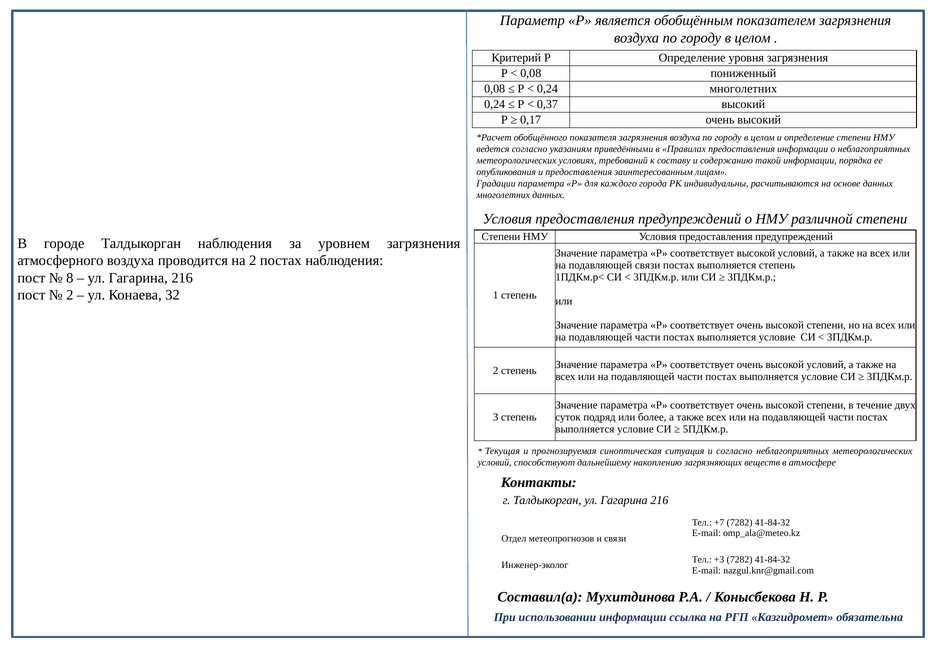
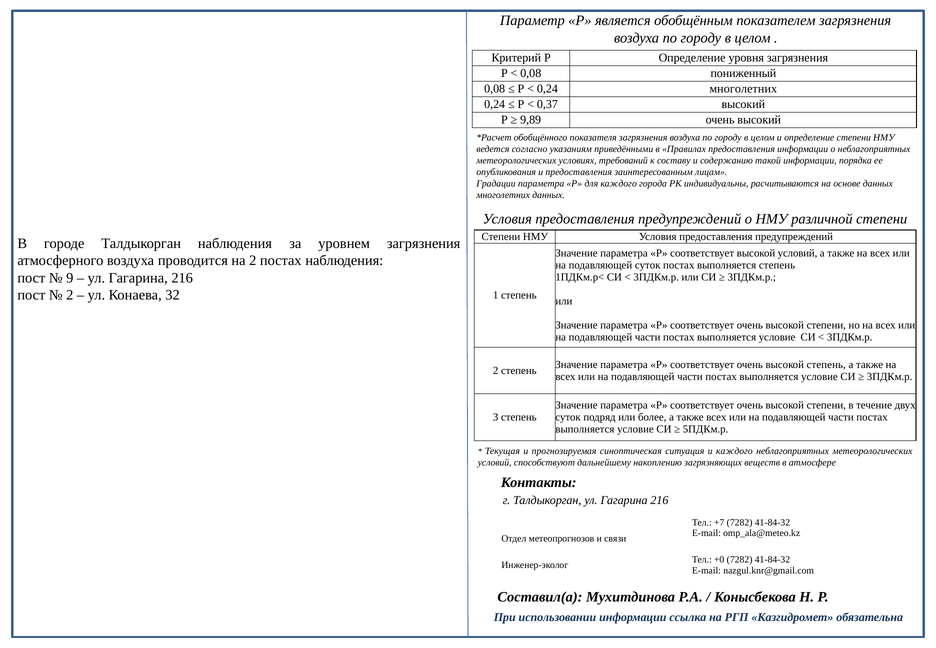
0,17: 0,17 -> 9,89
подавляющей связи: связи -> суток
8: 8 -> 9
очень высокой условий: условий -> степень
и согласно: согласно -> каждого
+3: +3 -> +0
